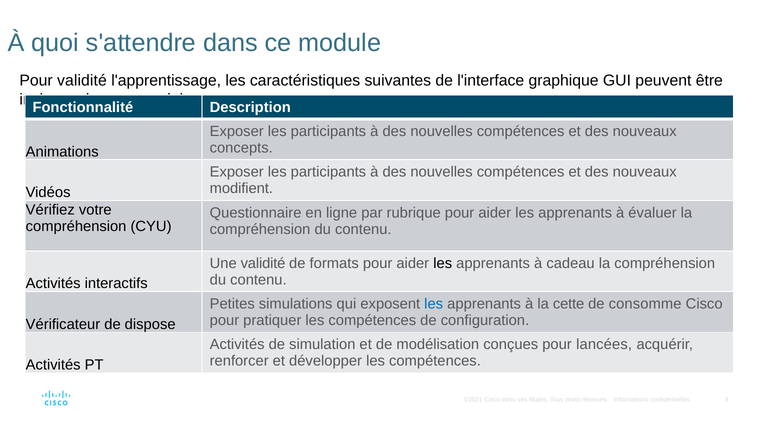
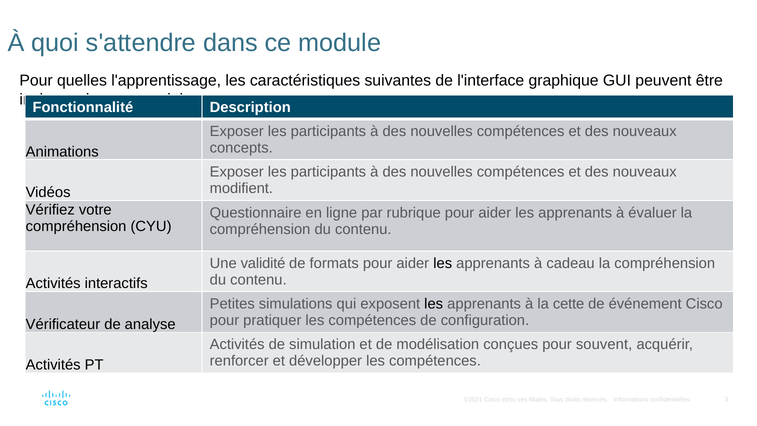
Pour validité: validité -> quelles
les at (434, 304) colour: blue -> black
consomme: consomme -> événement
dispose: dispose -> analyse
lancées: lancées -> souvent
